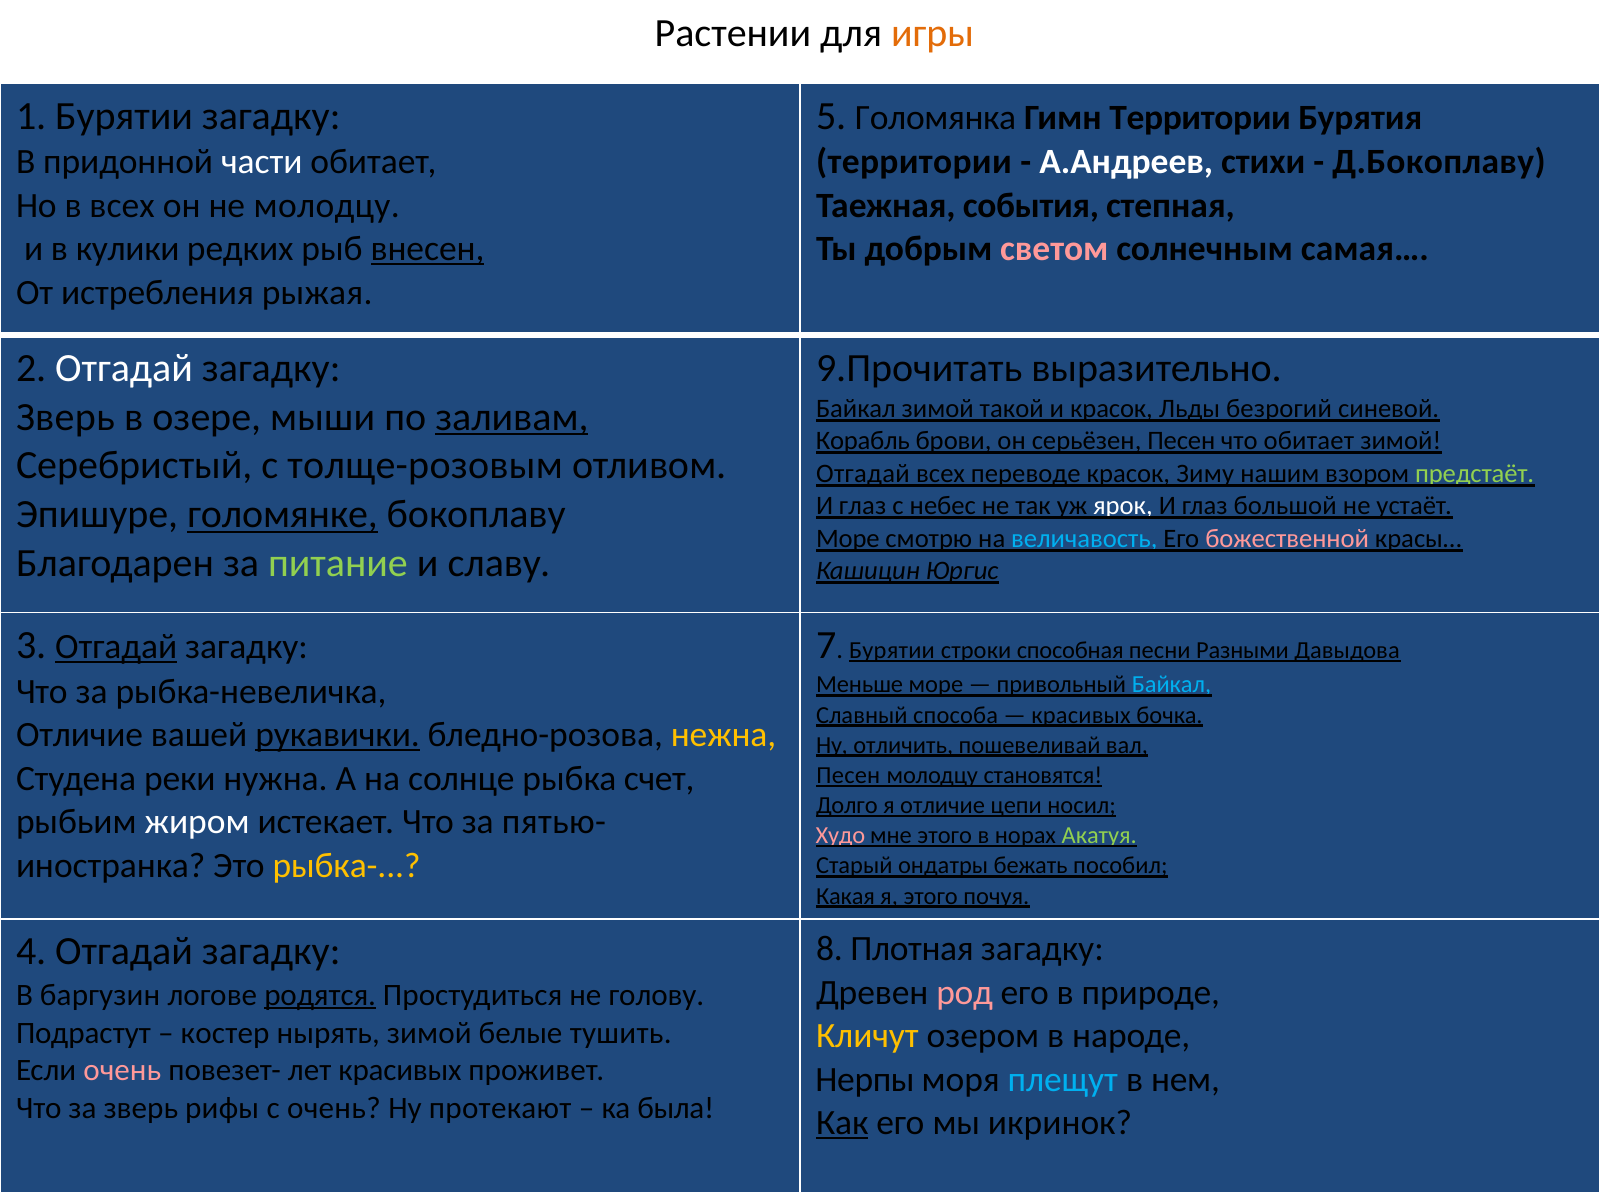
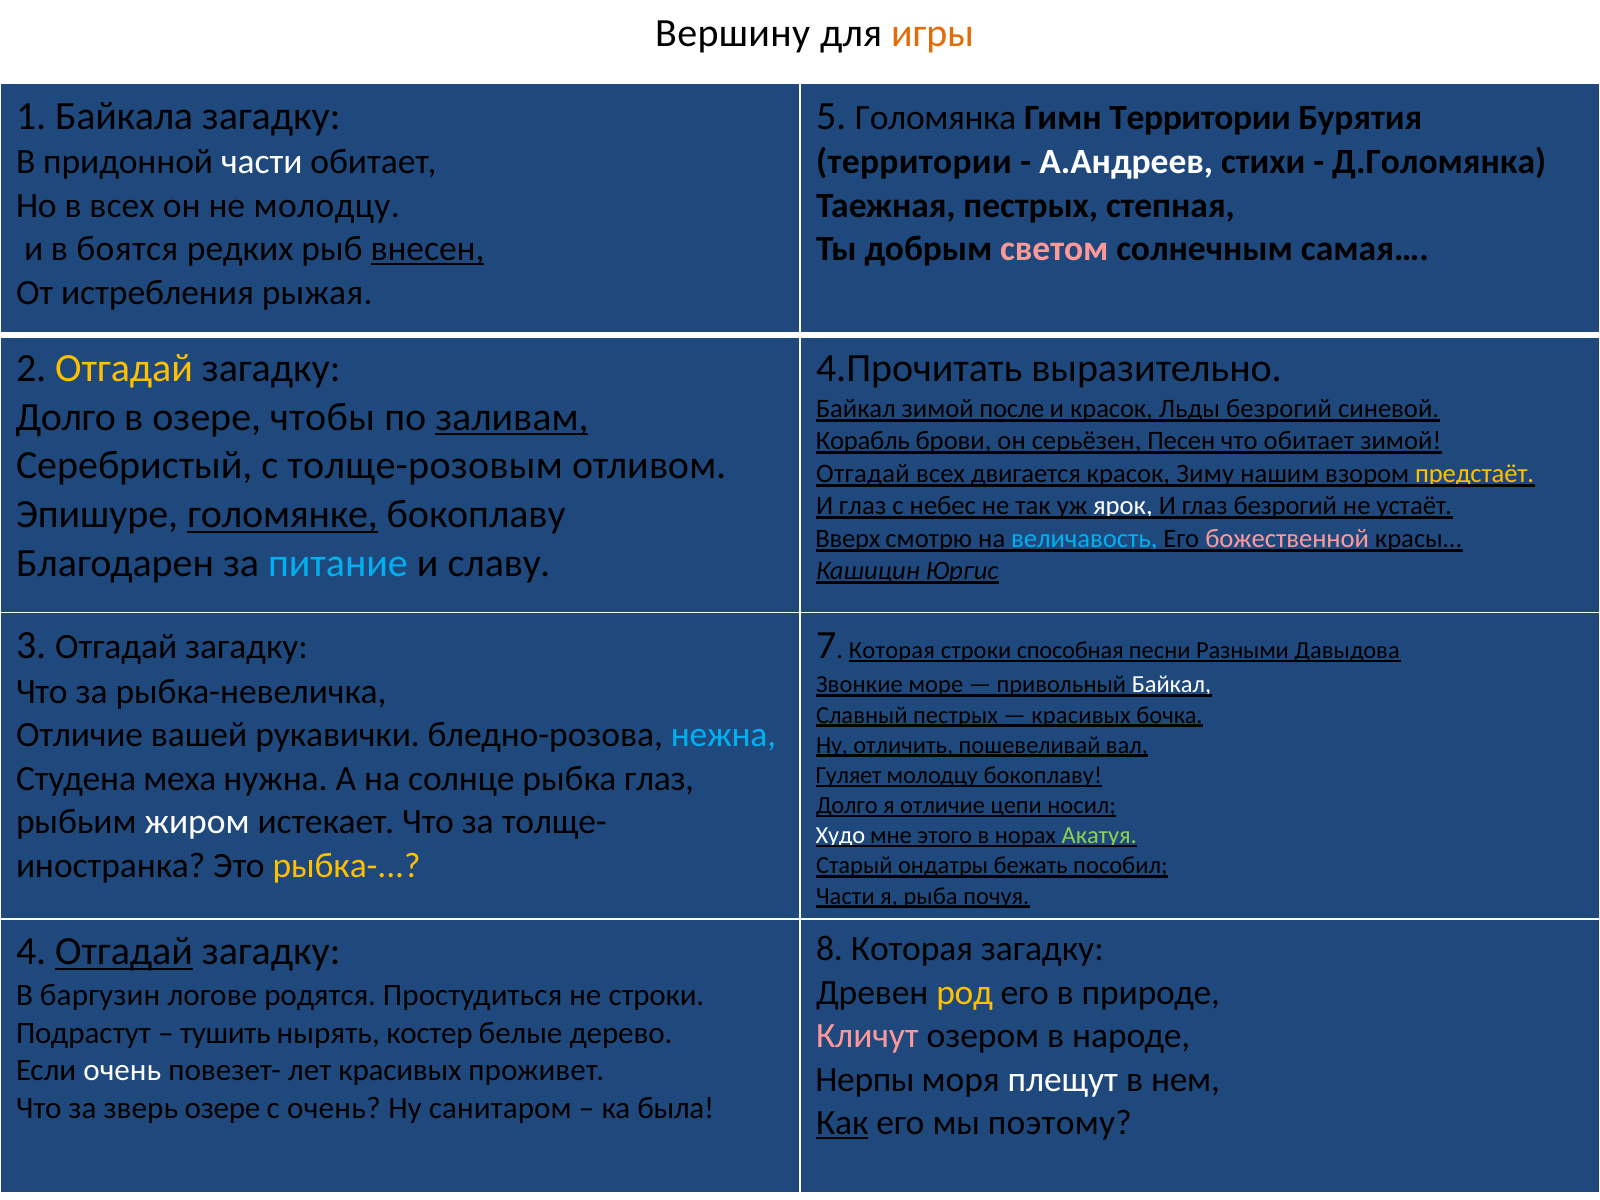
Растении: Растении -> Вершину
1 Бурятии: Бурятии -> Байкала
Д.Бокоплаву: Д.Бокоплаву -> Д.Голомянка
Таежная события: события -> пестрых
кулики: кулики -> боятся
Отгадай at (124, 368) colour: white -> yellow
9.Прочитать: 9.Прочитать -> 4.Прочитать
такой: такой -> после
Зверь at (65, 417): Зверь -> Долго
мыши: мыши -> чтобы
переводе: переводе -> двигается
предстаёт colour: light green -> yellow
глаз большой: большой -> безрогий
Море at (848, 539): Море -> Вверх
питание colour: light green -> light blue
Отгадай at (116, 647) underline: present -> none
Бурятии at (892, 651): Бурятии -> Которая
Меньше: Меньше -> Звонкие
Байкал at (1171, 685) colour: light blue -> white
Славный способа: способа -> пестрых
рукавички underline: present -> none
нежна colour: yellow -> light blue
реки: реки -> меха
рыбка счет: счет -> глаз
Песен at (848, 775): Песен -> Гуляет
молодцу становятся: становятся -> бокоплаву
пятью-: пятью- -> толще-
Худо colour: pink -> white
Какая at (845, 896): Какая -> Части
я этого: этого -> рыба
8 Плотная: Плотная -> Которая
Отгадай at (124, 952) underline: none -> present
род colour: pink -> yellow
родятся underline: present -> none
не голову: голову -> строки
костер: костер -> тушить
нырять зимой: зимой -> костер
тушить: тушить -> дерево
Кличут colour: yellow -> pink
очень at (122, 1071) colour: pink -> white
плещут colour: light blue -> white
зверь рифы: рифы -> озере
протекают: протекают -> санитаром
икринок: икринок -> поэтому
